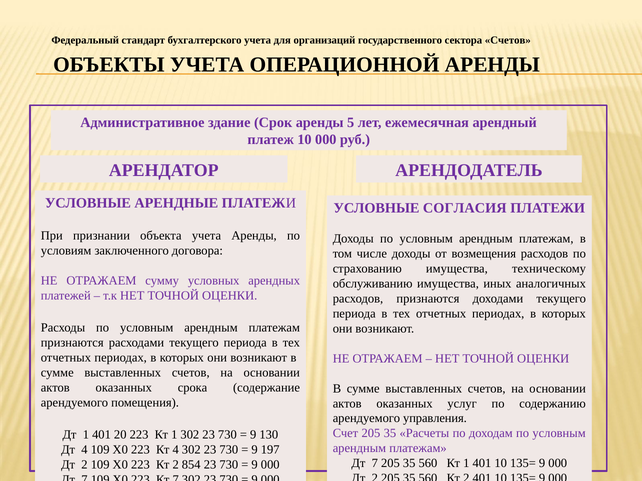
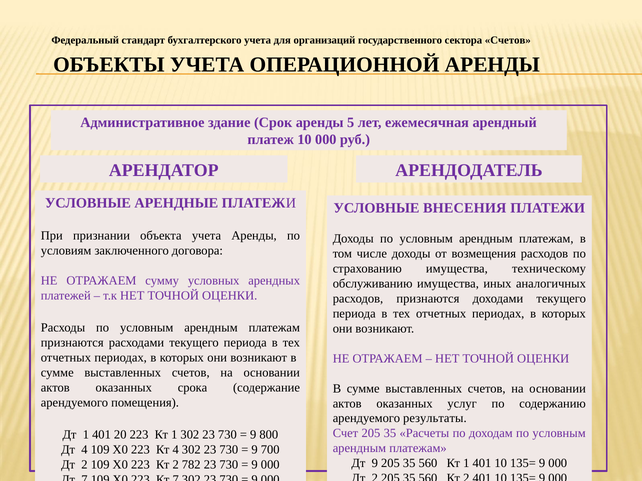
СОГЛАСИЯ: СОГЛАСИЯ -> ВНЕСЕНИЯ
управления: управления -> результаты
130: 130 -> 800
197: 197 -> 700
7 at (375, 464): 7 -> 9
854: 854 -> 782
